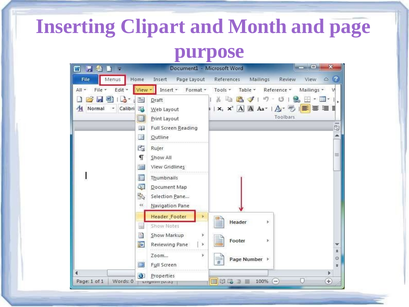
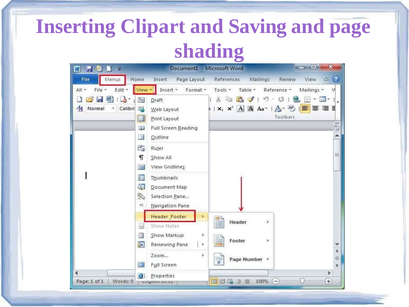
Month: Month -> Saving
purpose: purpose -> shading
